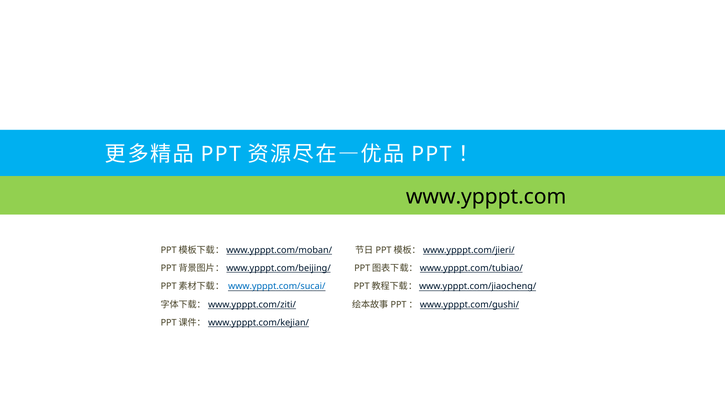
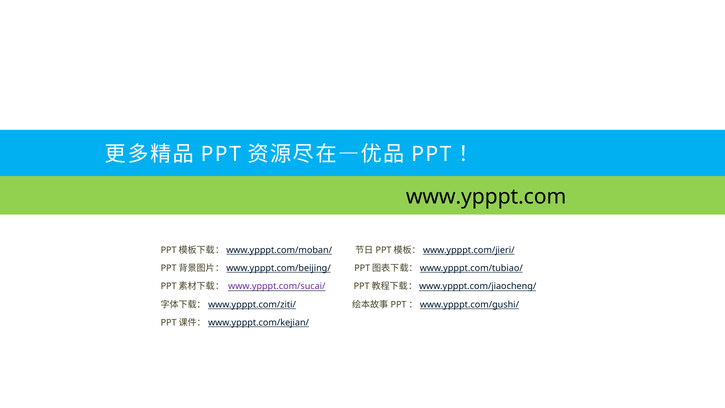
www.ypppt.com/sucai/ colour: blue -> purple
